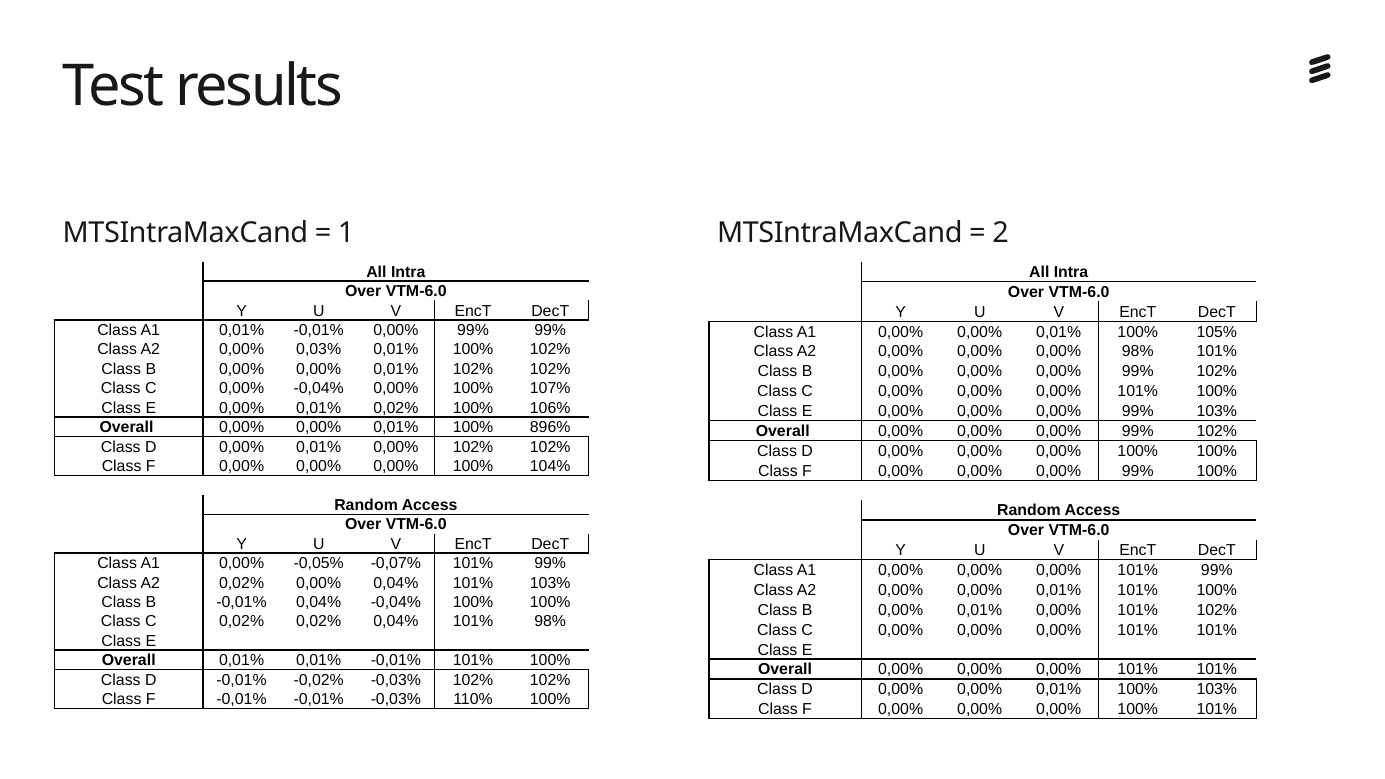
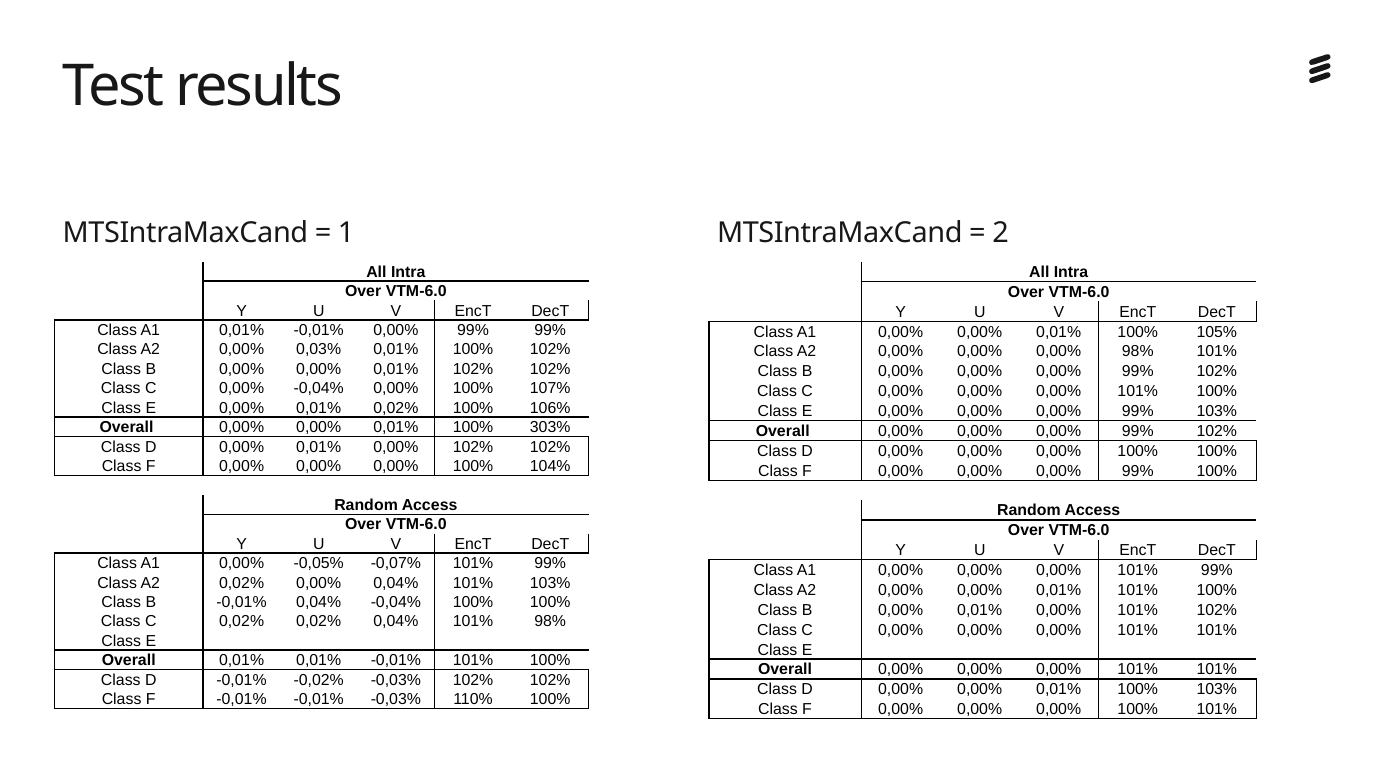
896%: 896% -> 303%
